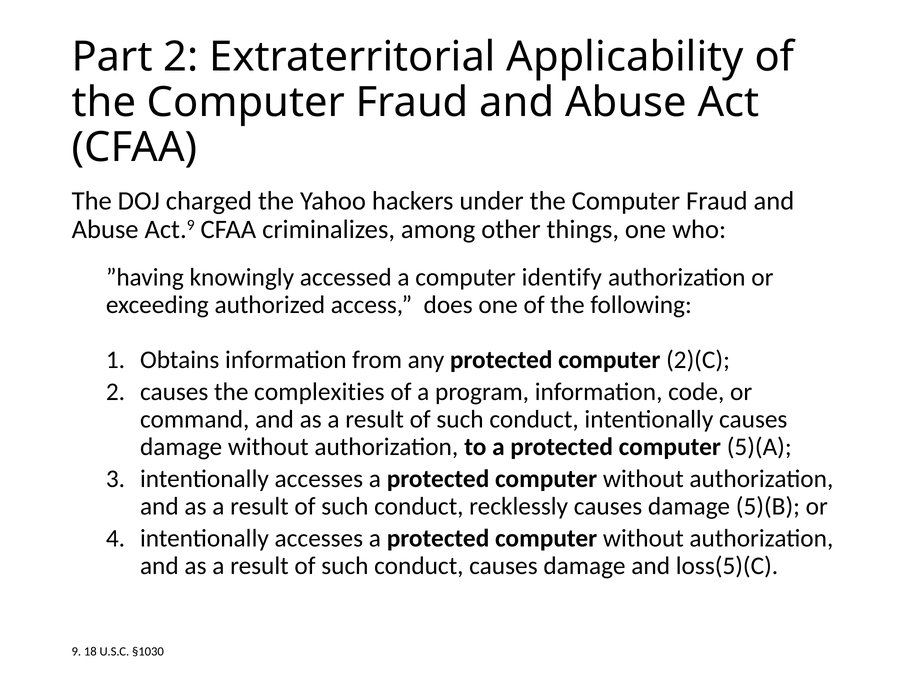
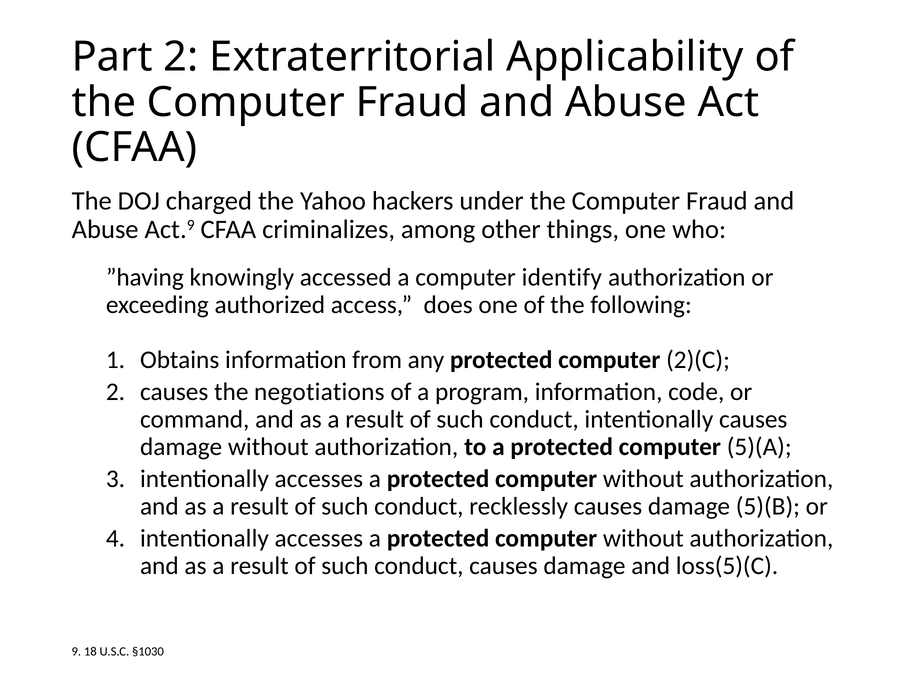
complexities: complexities -> negotiations
